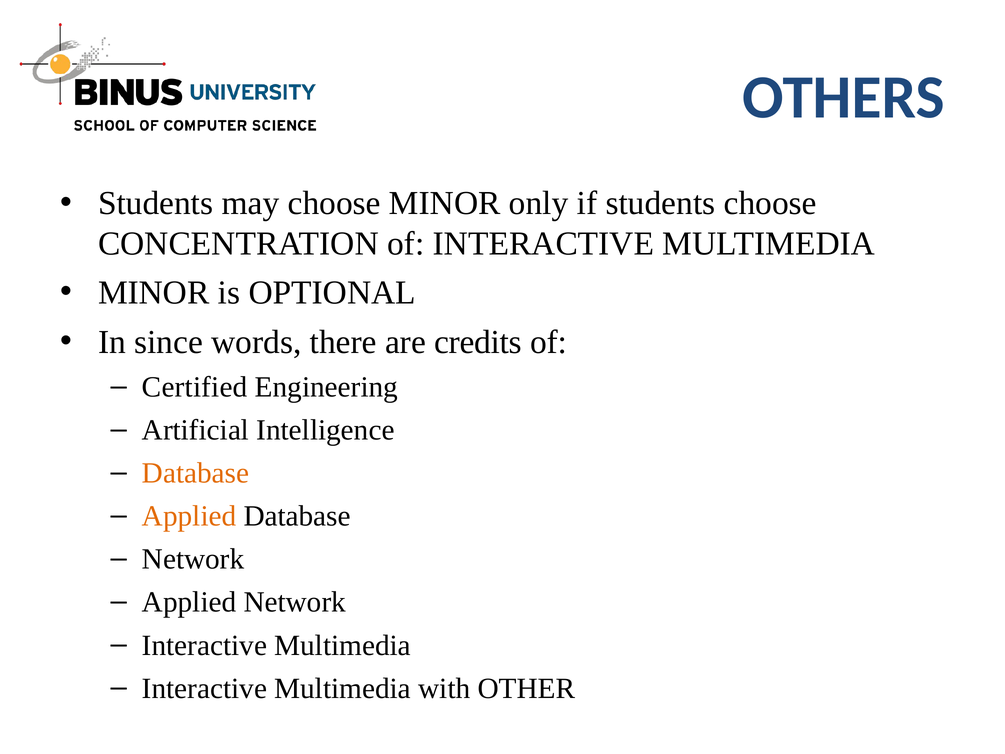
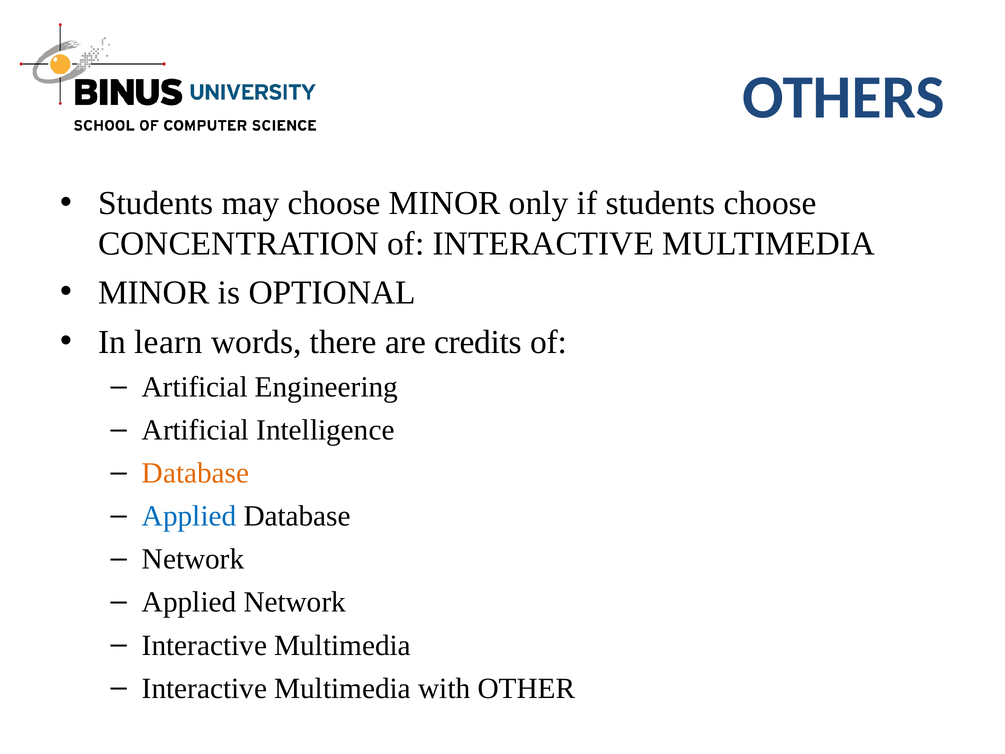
since: since -> learn
Certified at (195, 387): Certified -> Artificial
Applied at (189, 516) colour: orange -> blue
